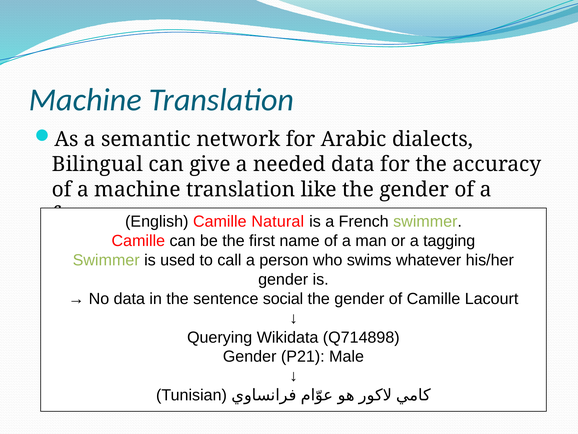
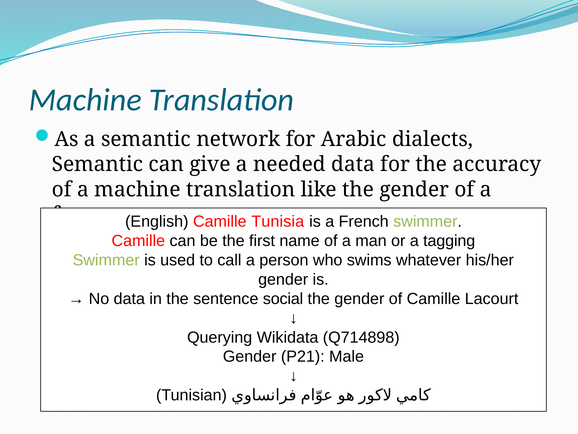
Bilingual at (97, 164): Bilingual -> Semantic
Natural: Natural -> Tunisia
